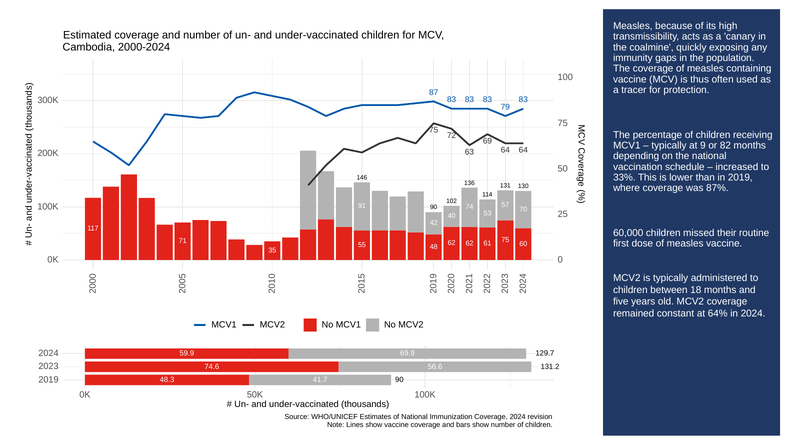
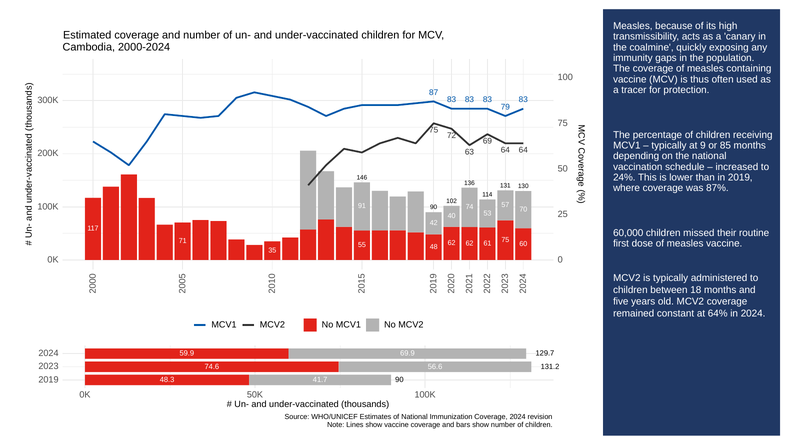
82: 82 -> 85
33%: 33% -> 24%
